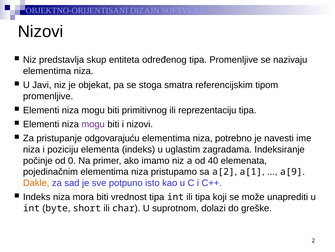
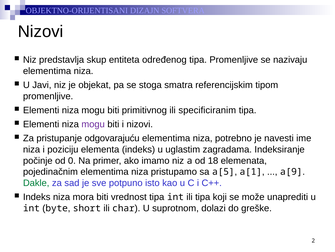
reprezentaciju: reprezentaciju -> specificiranim
40: 40 -> 18
a[2: a[2 -> a[5
Dakle colour: orange -> green
